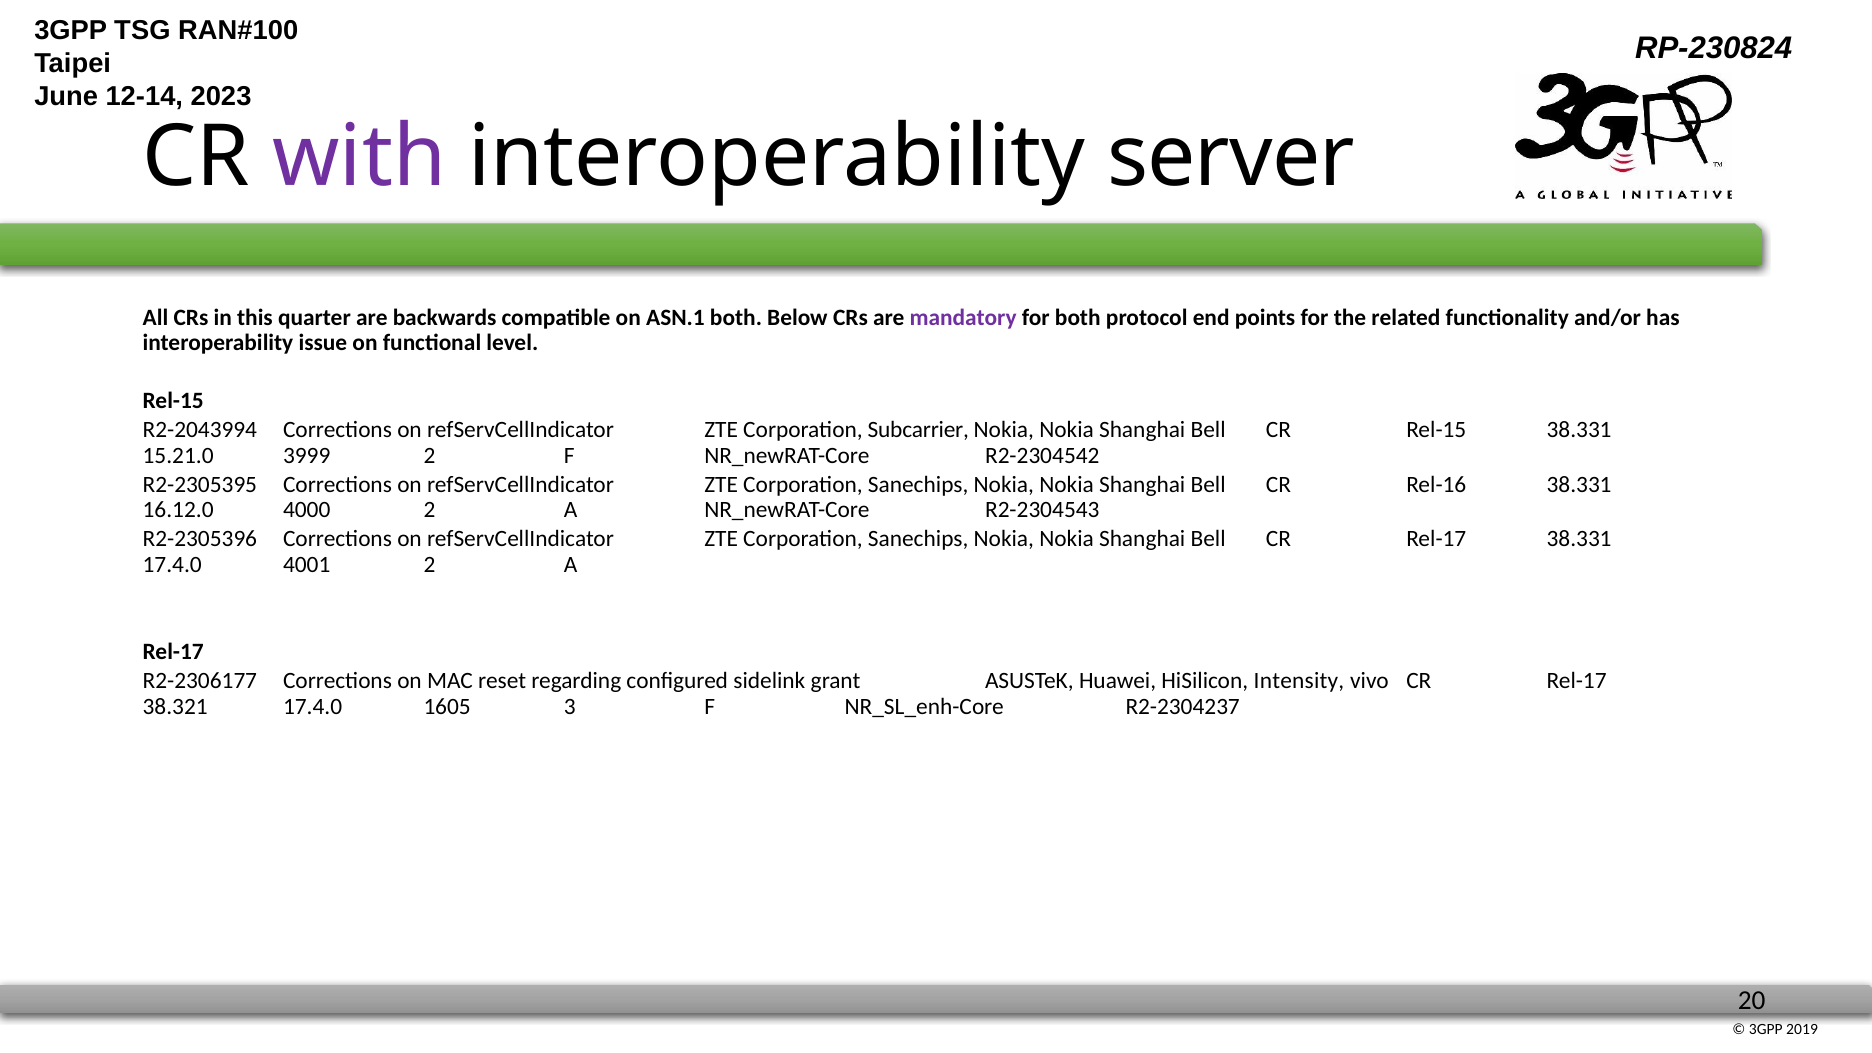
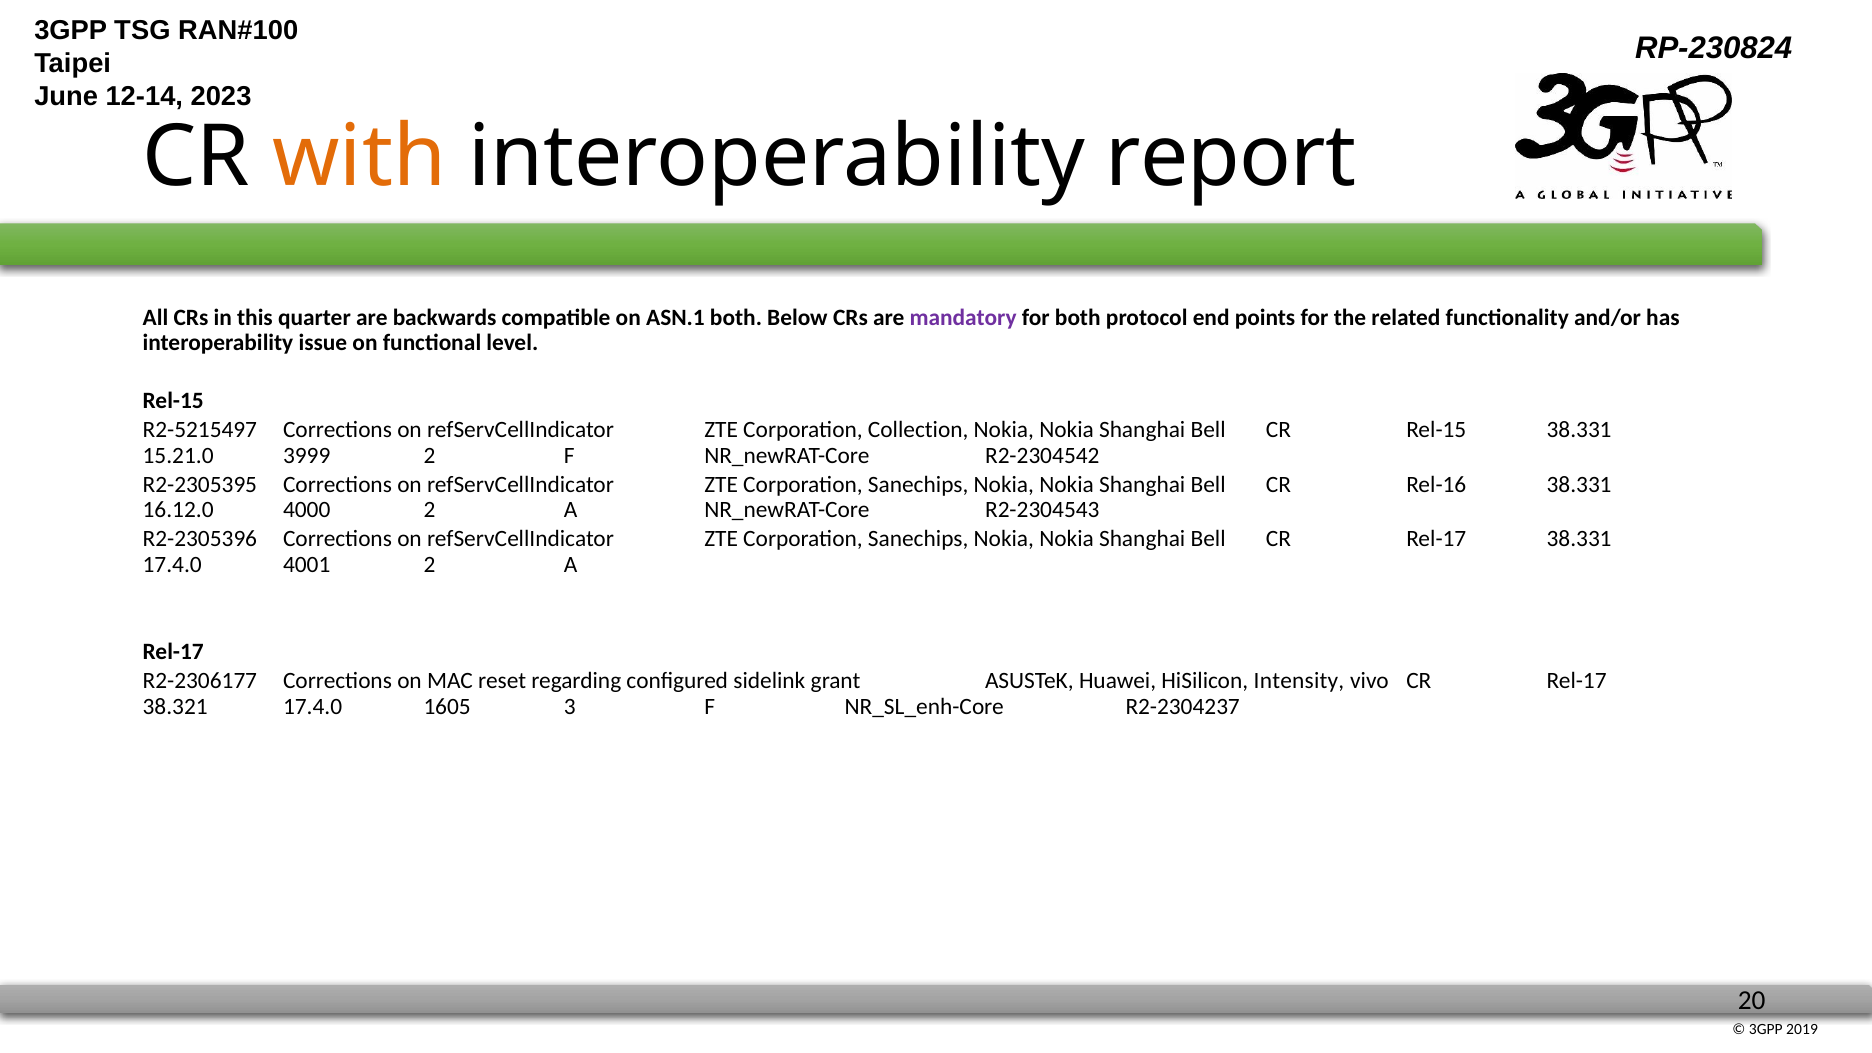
with colour: purple -> orange
server: server -> report
R2-2043994: R2-2043994 -> R2-5215497
Subcarrier: Subcarrier -> Collection
